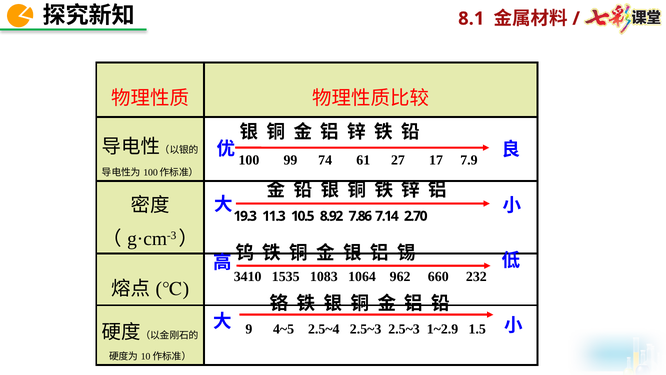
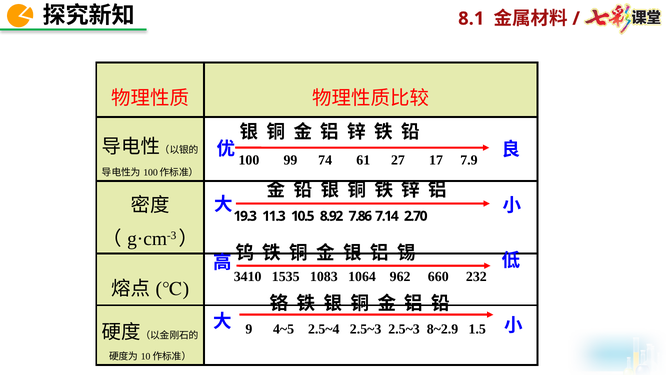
1~2.9: 1~2.9 -> 8~2.9
